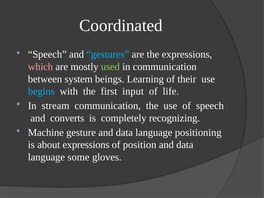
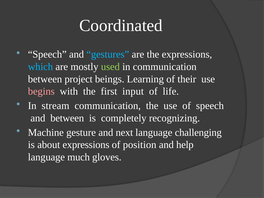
which colour: pink -> light blue
system: system -> project
begins colour: light blue -> pink
and converts: converts -> between
gesture and data: data -> next
positioning: positioning -> challenging
data at (185, 145): data -> help
some: some -> much
